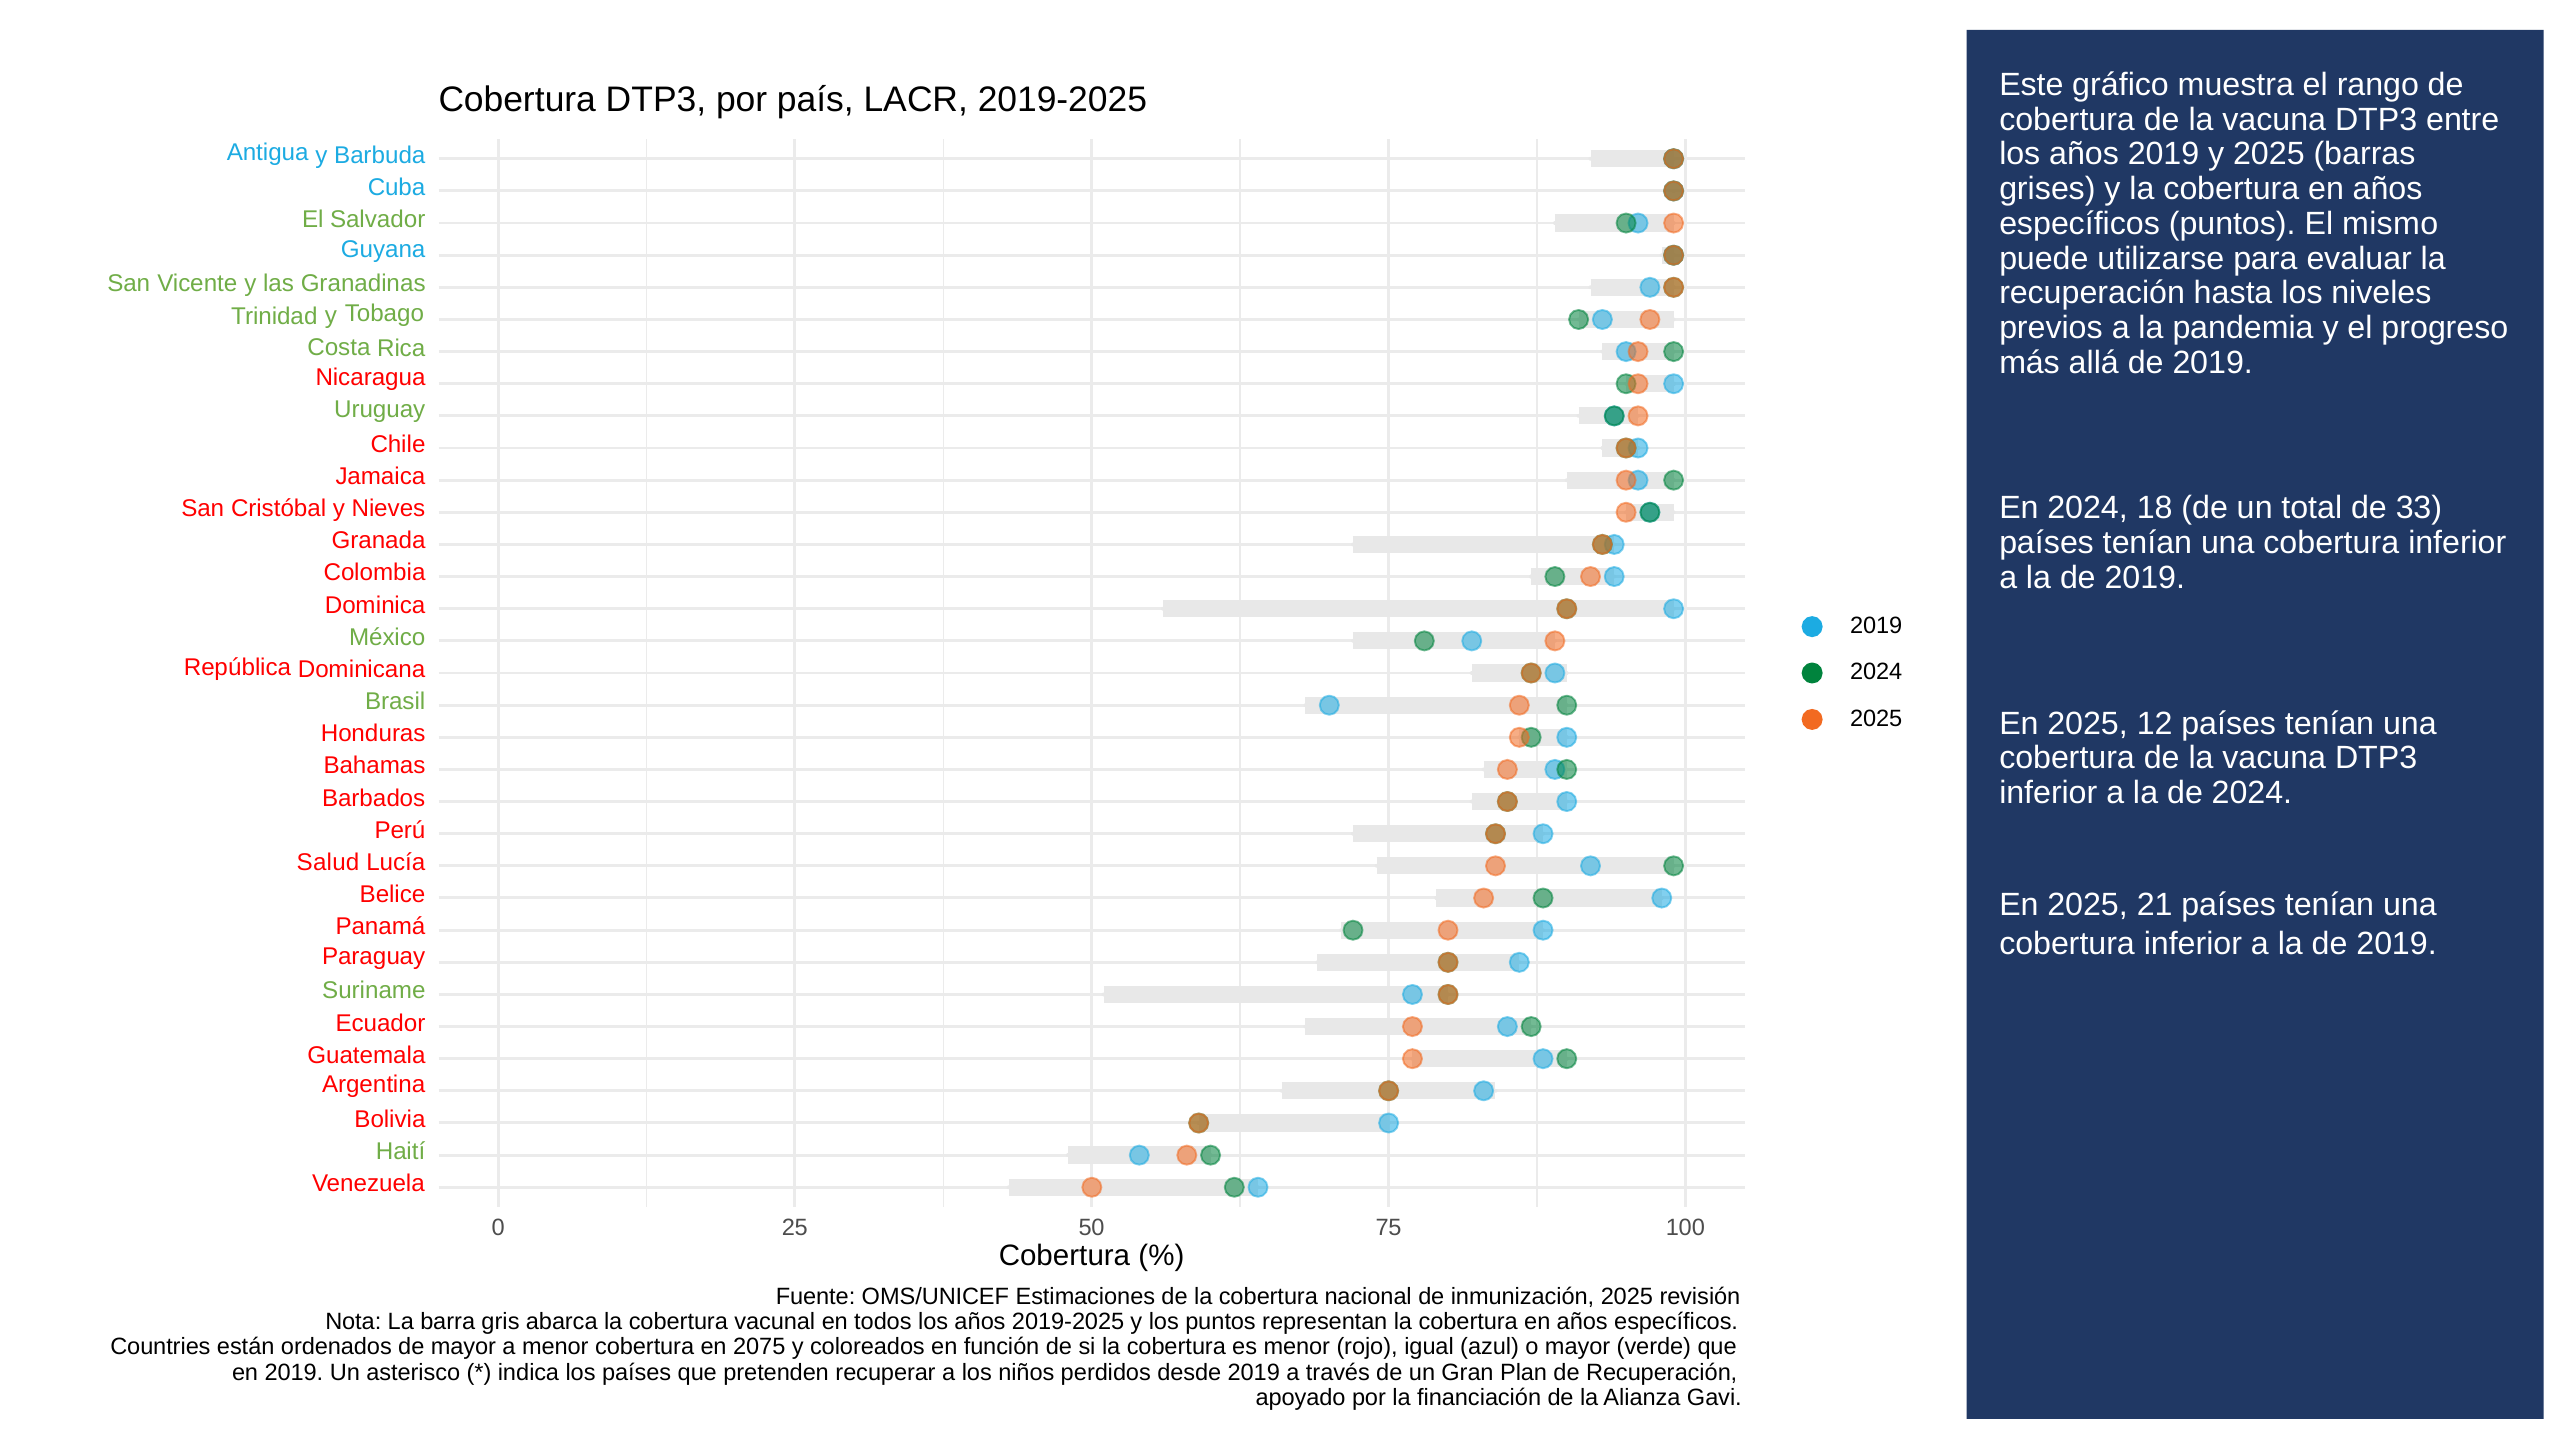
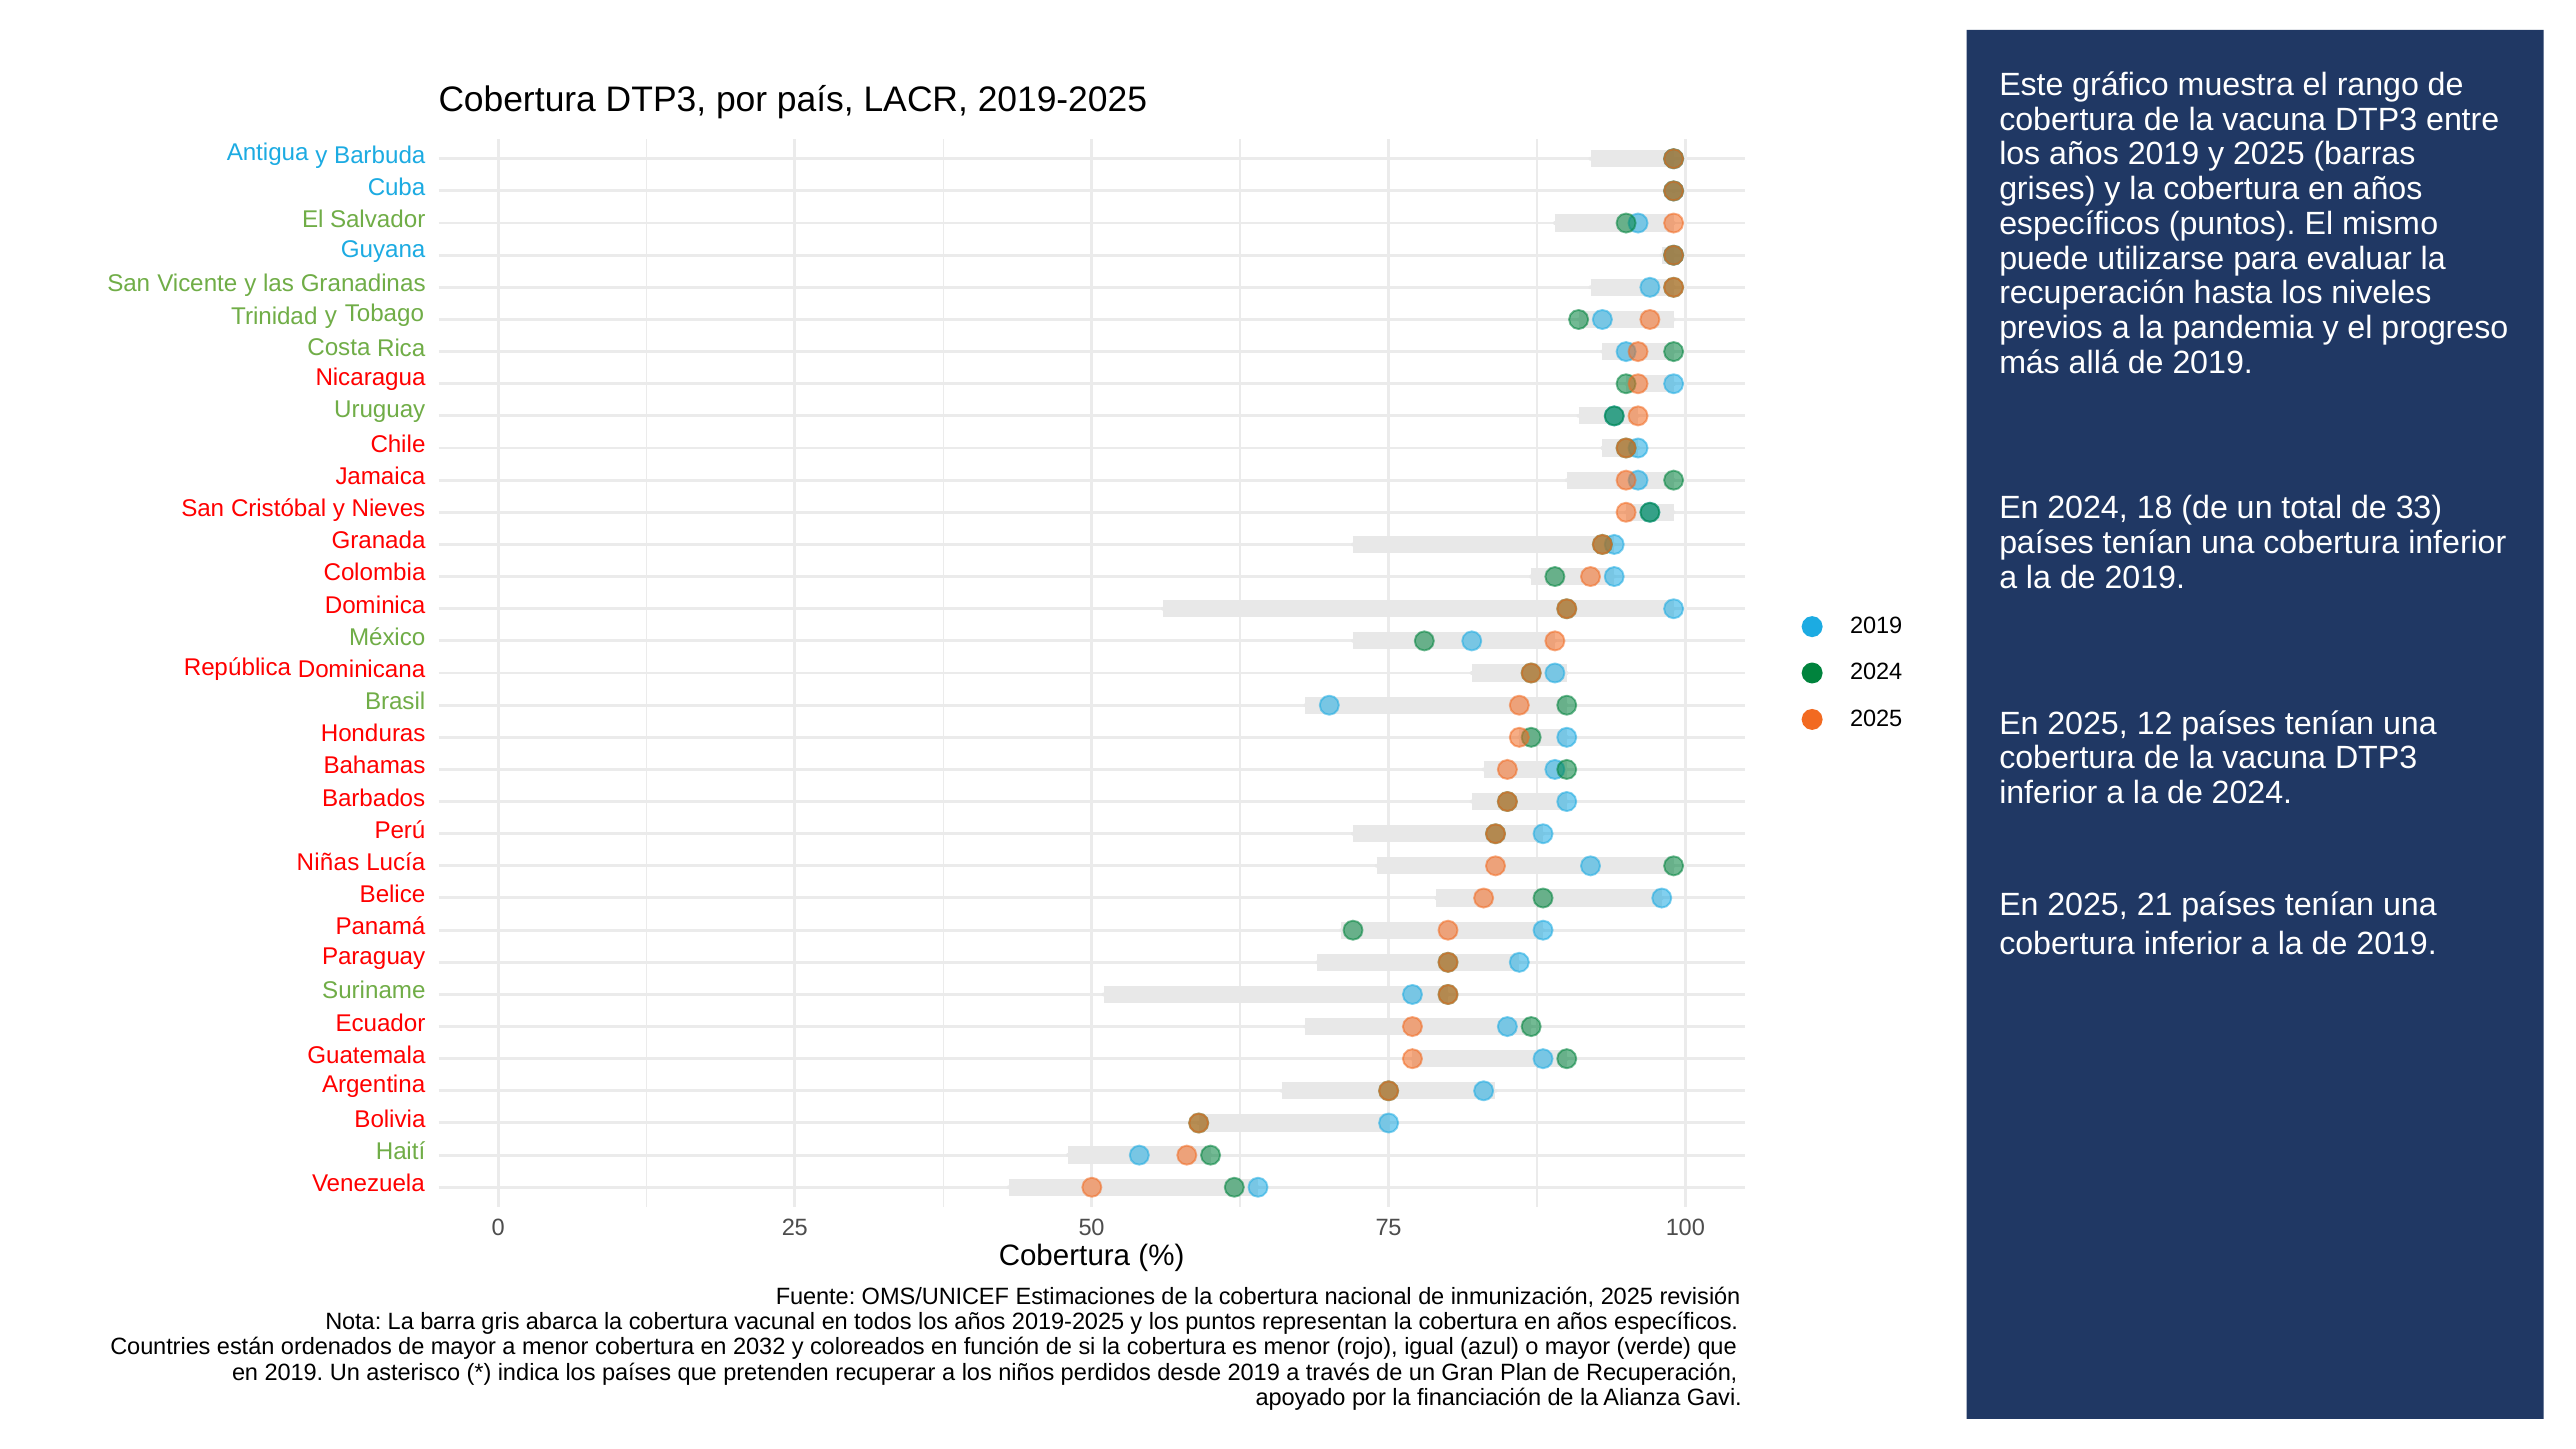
Salud: Salud -> Niñas
2075: 2075 -> 2032
